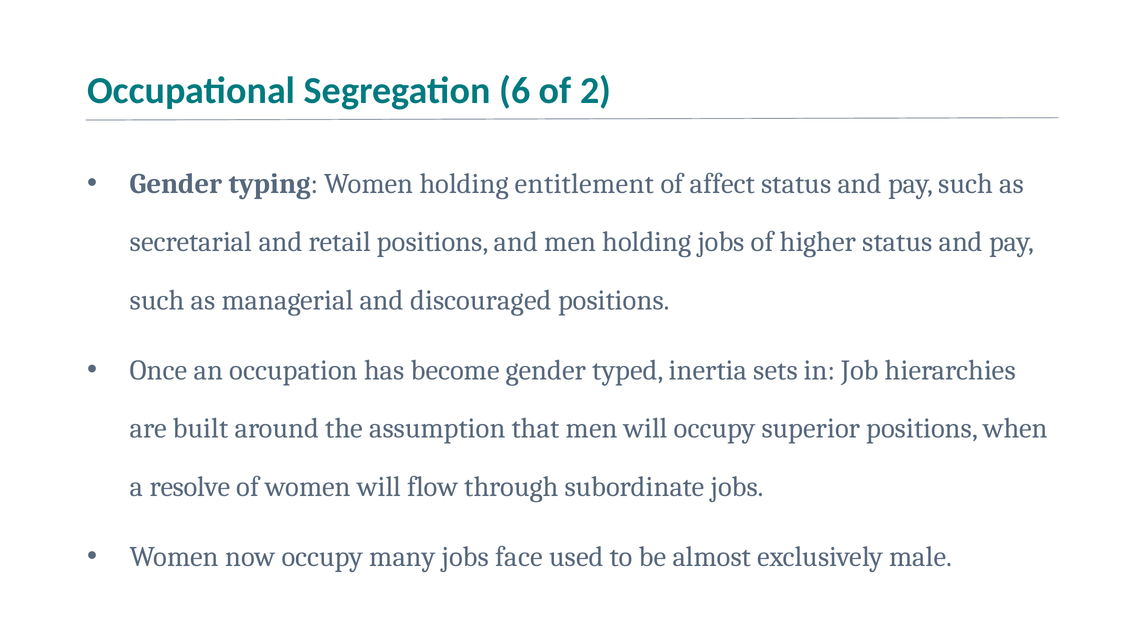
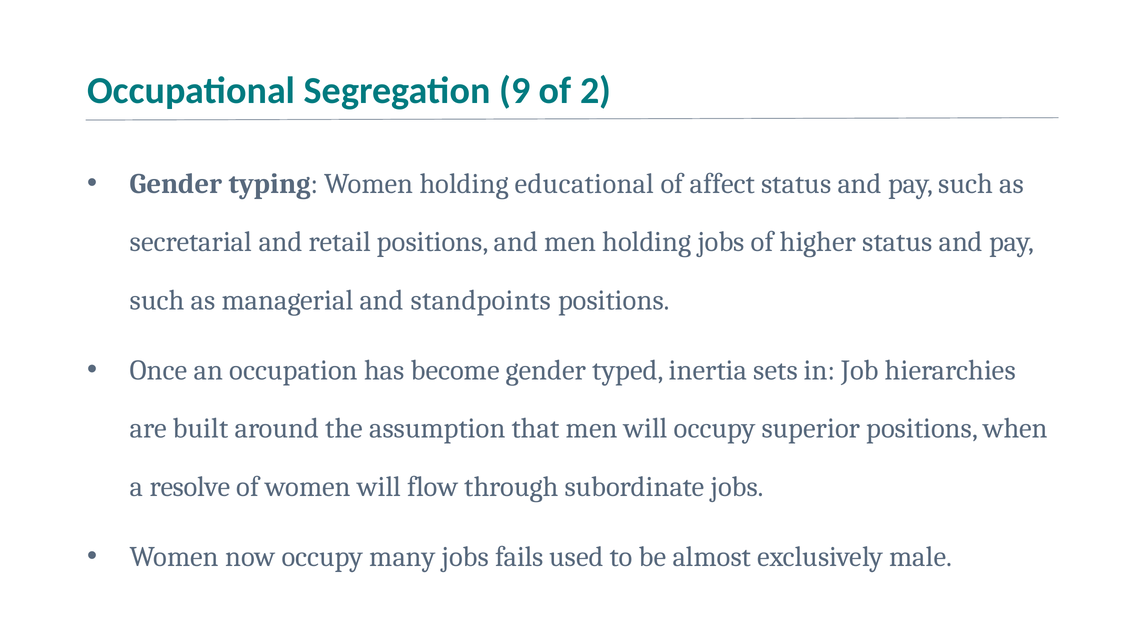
6: 6 -> 9
entitlement: entitlement -> educational
discouraged: discouraged -> standpoints
face: face -> fails
